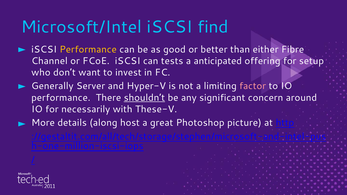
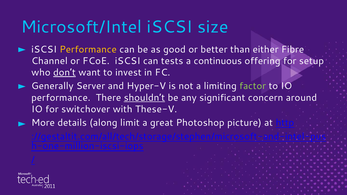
find: find -> size
anticipated: anticipated -> continuous
don’t underline: none -> present
factor colour: pink -> light green
necessarily: necessarily -> switchover
host: host -> limit
